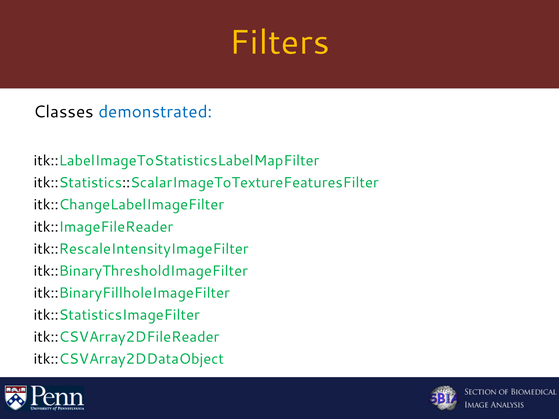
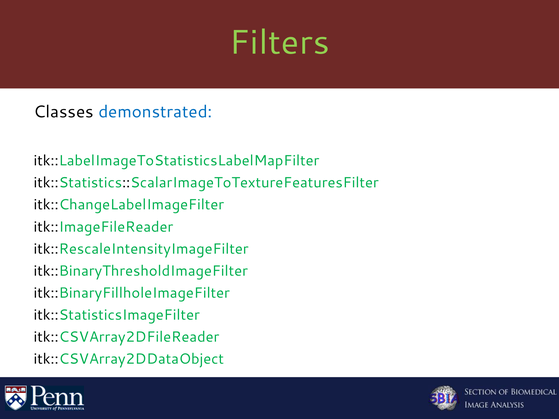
Filters colour: yellow -> light green
